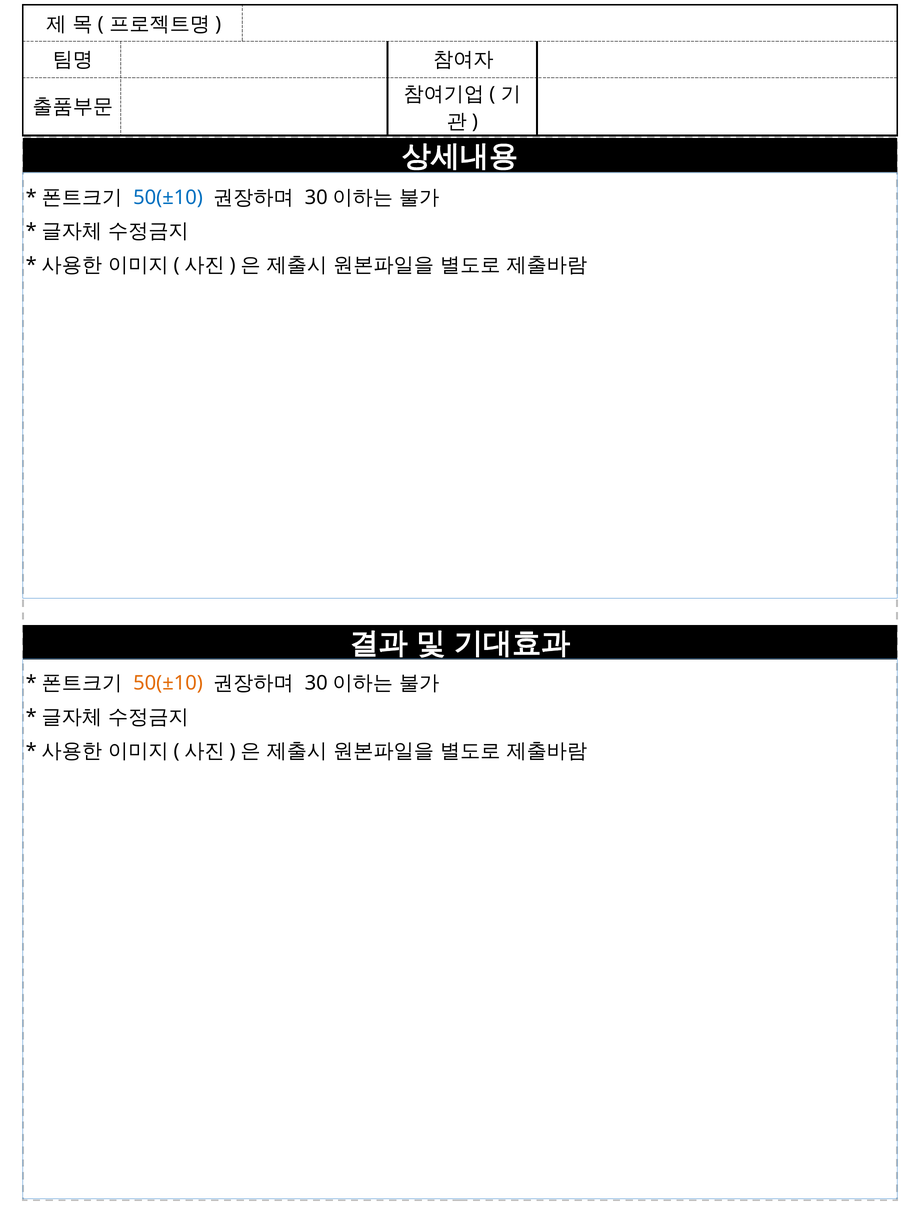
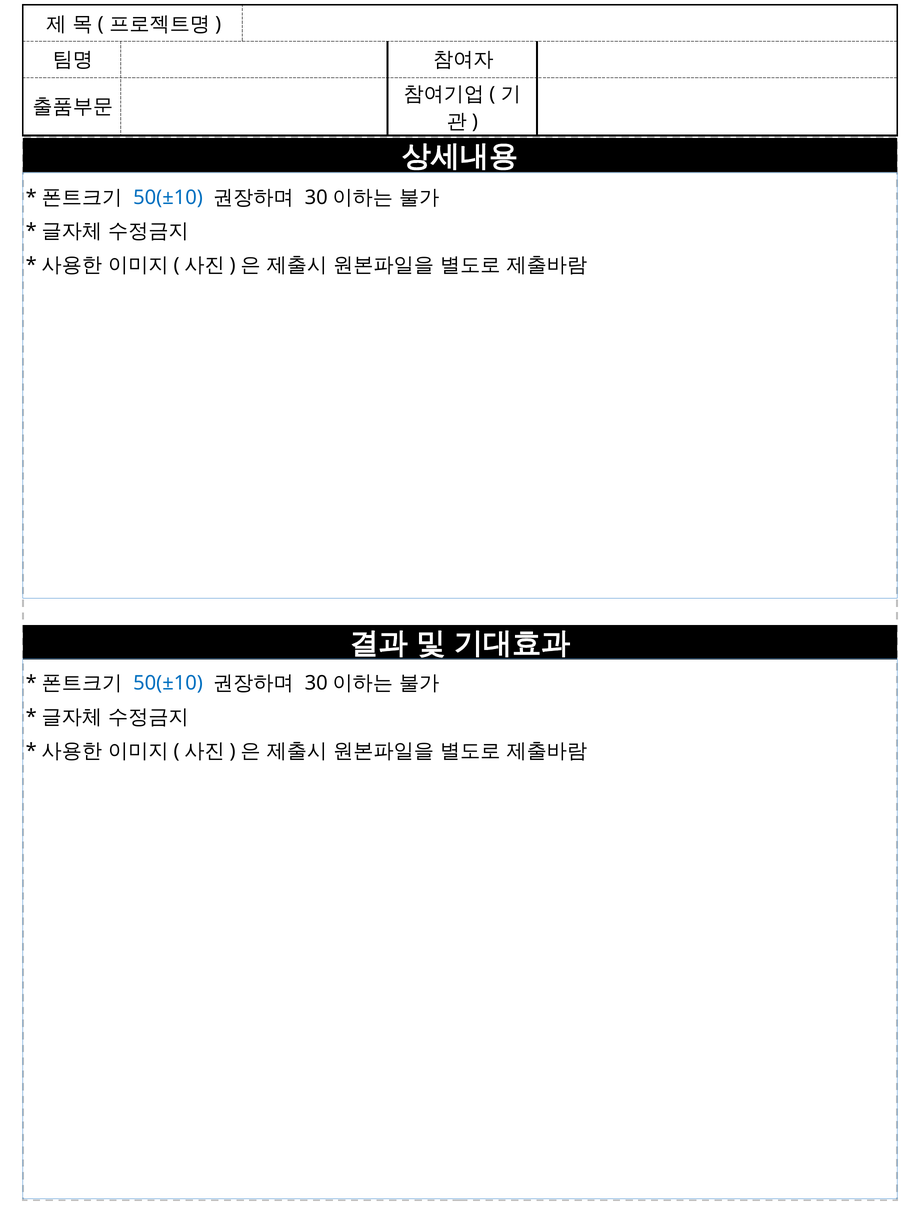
50(±10 at (168, 683) colour: orange -> blue
